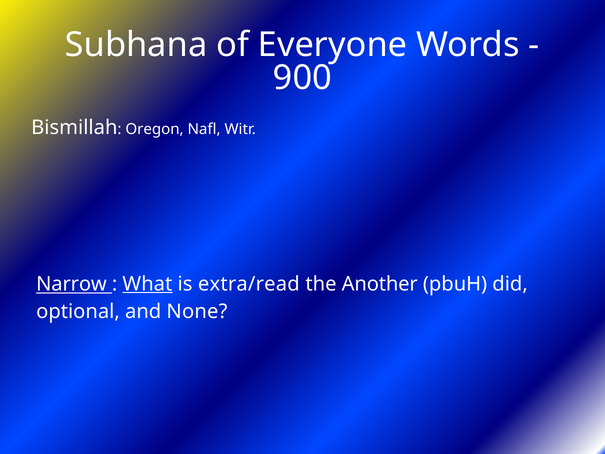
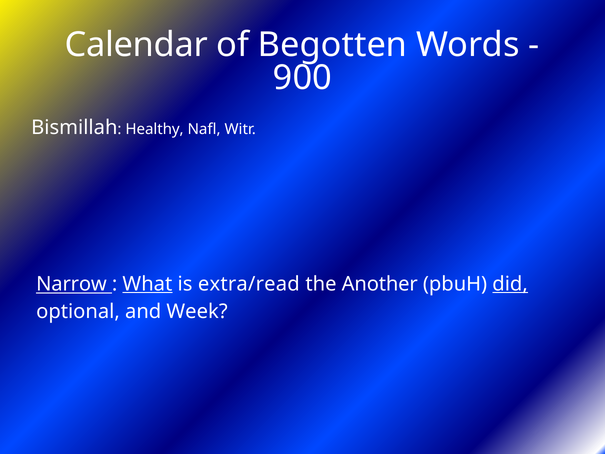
Subhana: Subhana -> Calendar
Everyone: Everyone -> Begotten
Oregon: Oregon -> Healthy
did underline: none -> present
None: None -> Week
